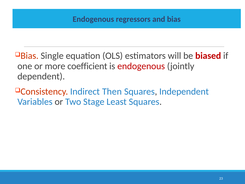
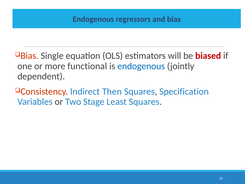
coefficient: coefficient -> functional
endogenous at (141, 66) colour: red -> blue
Independent: Independent -> Specification
